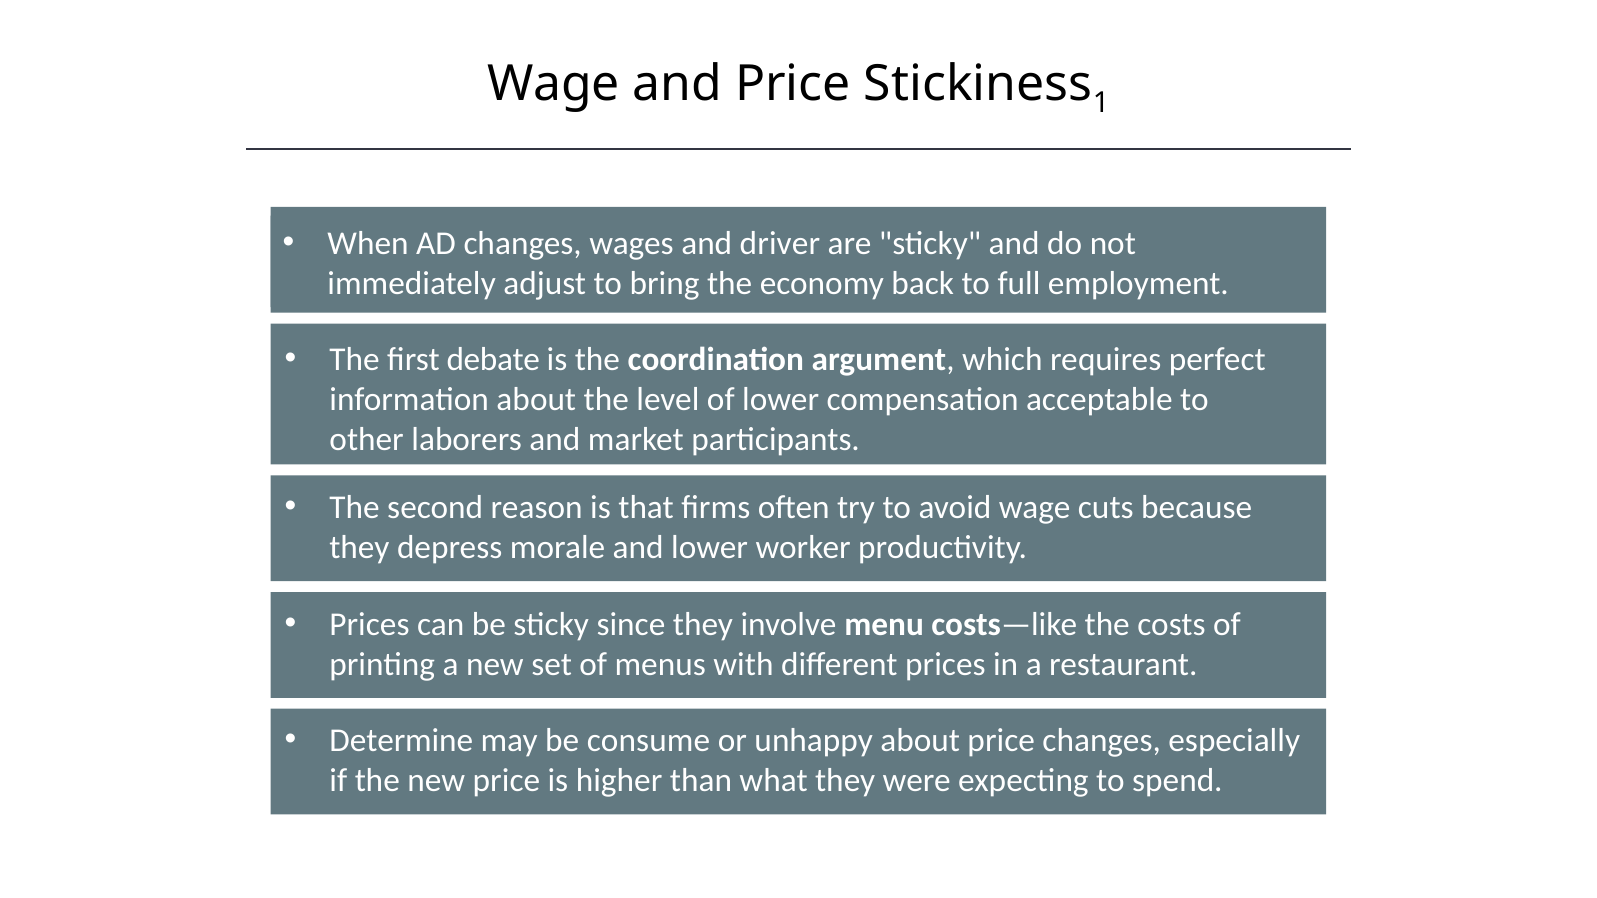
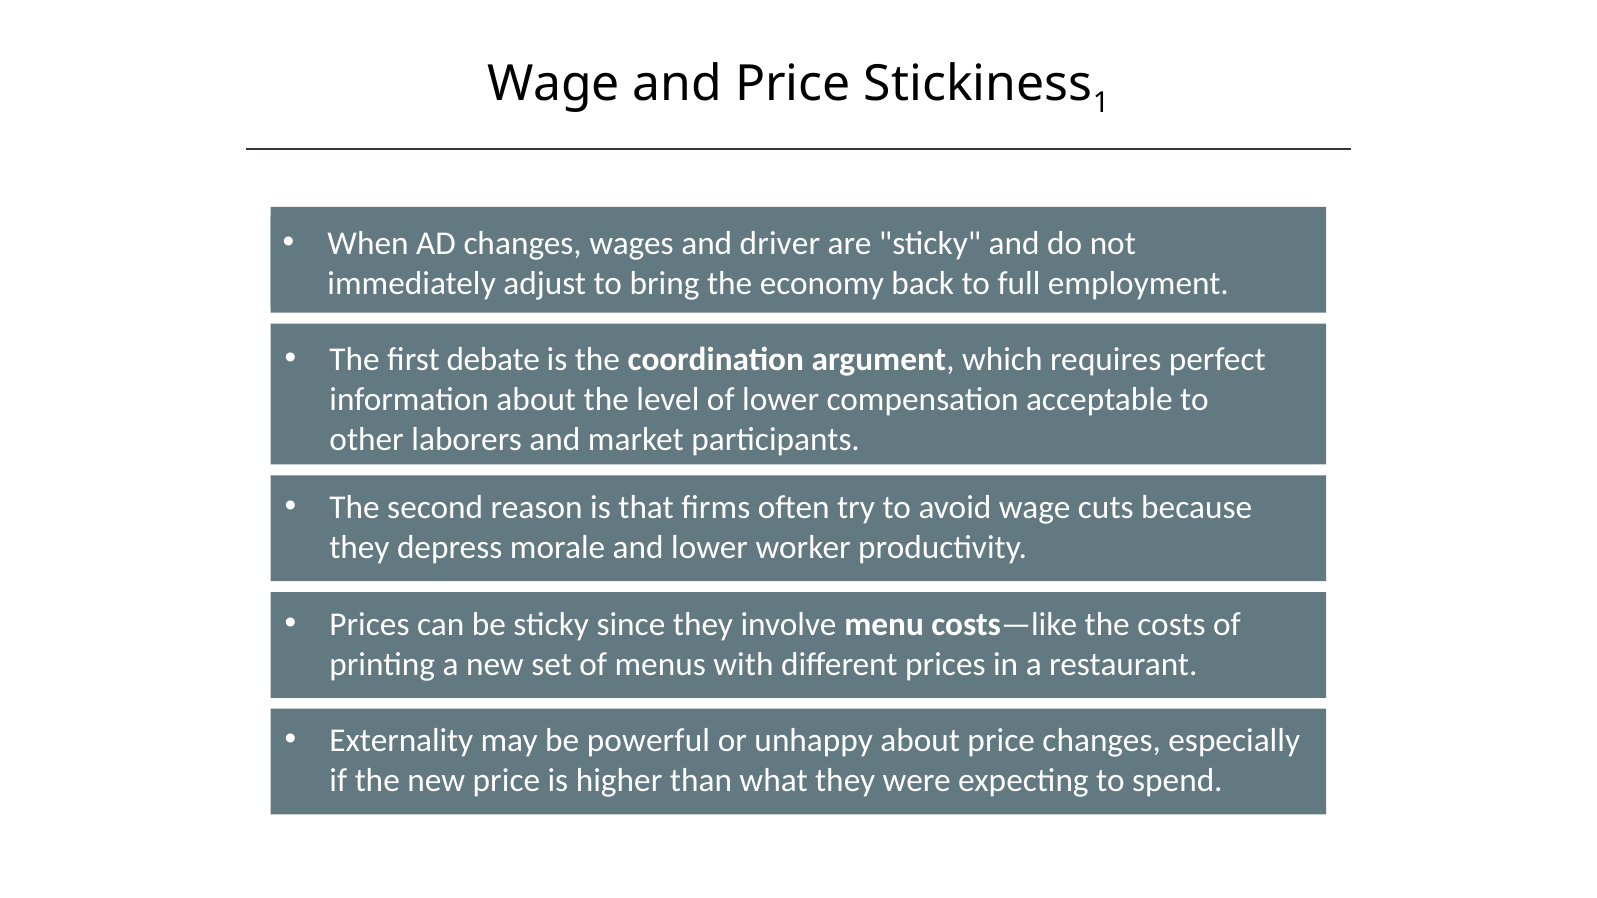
Determine: Determine -> Externality
consume: consume -> powerful
